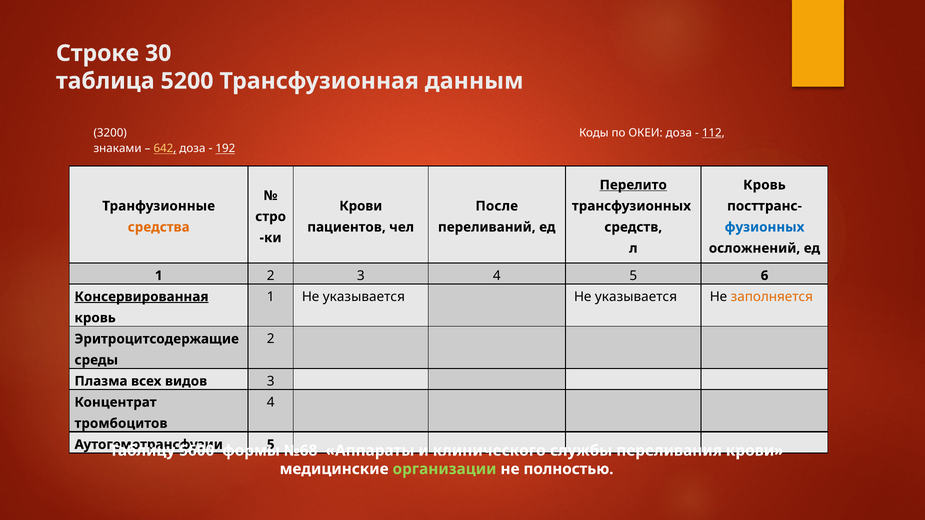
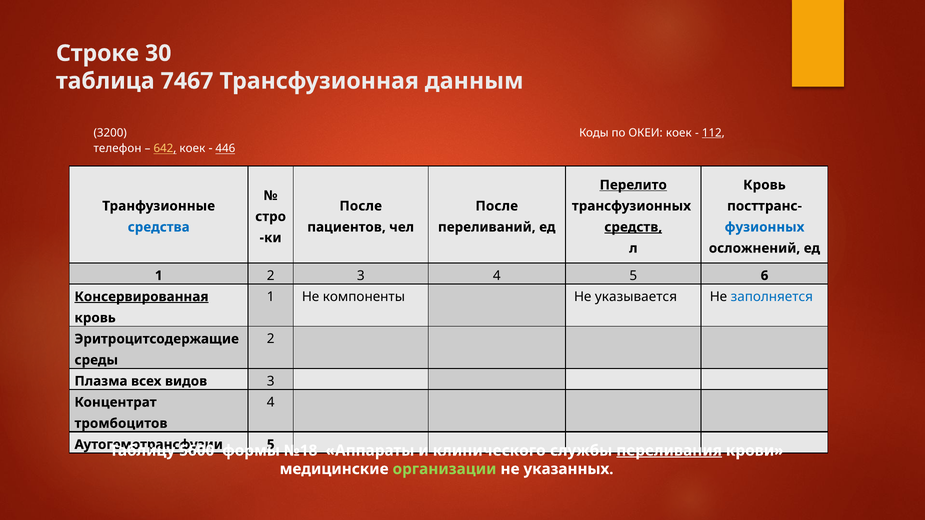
5200: 5200 -> 7467
ОКЕИ доза: доза -> коек
знаками: знаками -> телефон
642 доза: доза -> коек
192: 192 -> 446
Крови at (361, 206): Крови -> После
средства colour: orange -> blue
средств underline: none -> present
1 Не указывается: указывается -> компоненты
заполняется colour: orange -> blue
№68: №68 -> №18
переливания underline: none -> present
полностью: полностью -> указанных
